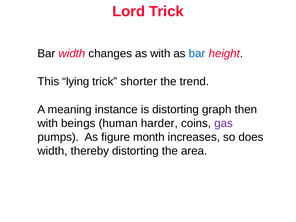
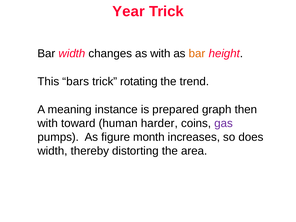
Lord: Lord -> Year
bar at (197, 54) colour: blue -> orange
lying: lying -> bars
shorter: shorter -> rotating
is distorting: distorting -> prepared
beings: beings -> toward
